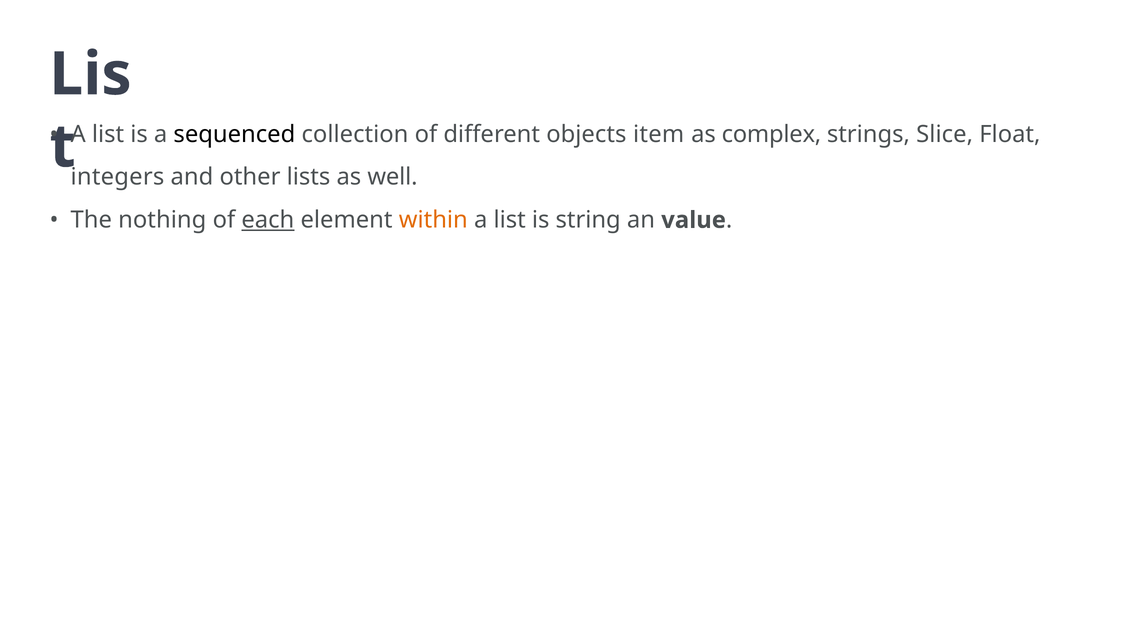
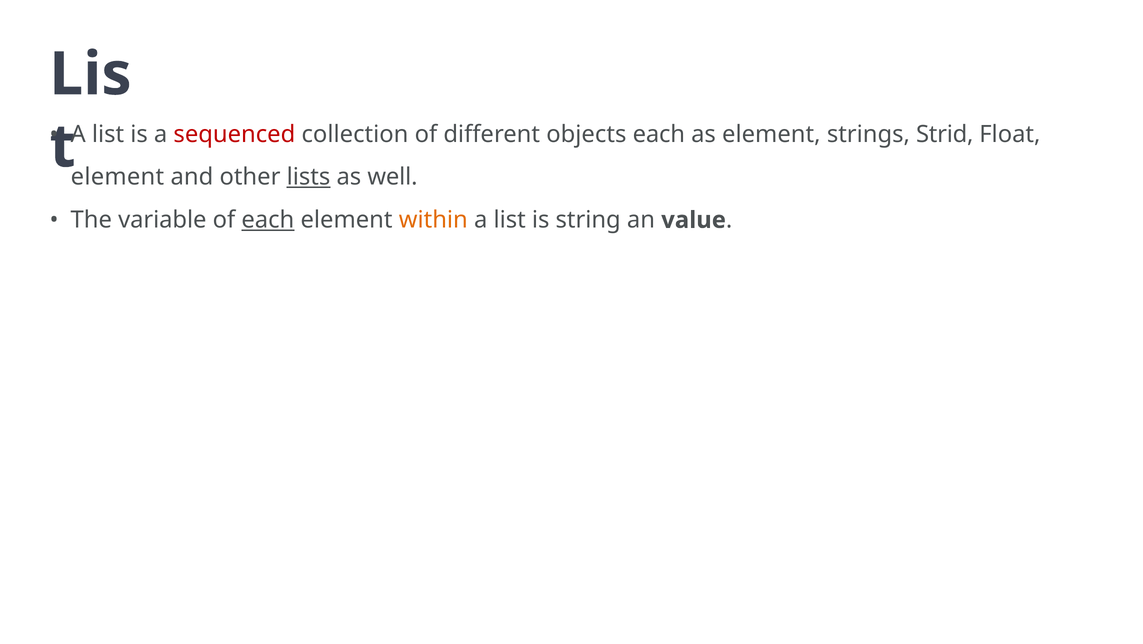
sequenced colour: black -> red
objects item: item -> each
as complex: complex -> element
Slice: Slice -> Strid
integers at (117, 177): integers -> element
lists underline: none -> present
nothing: nothing -> variable
